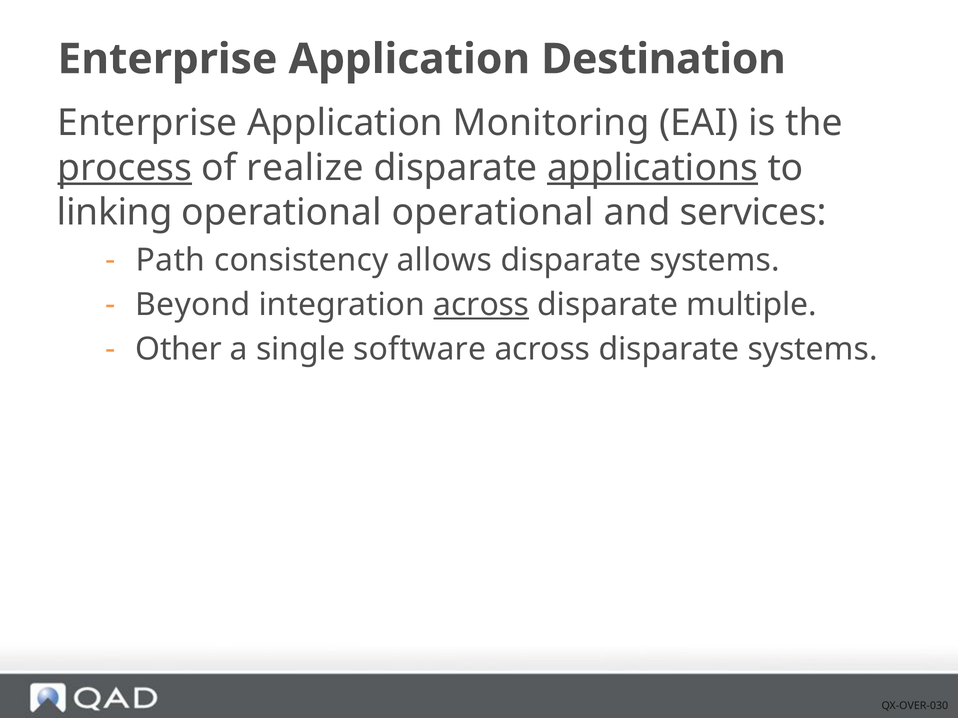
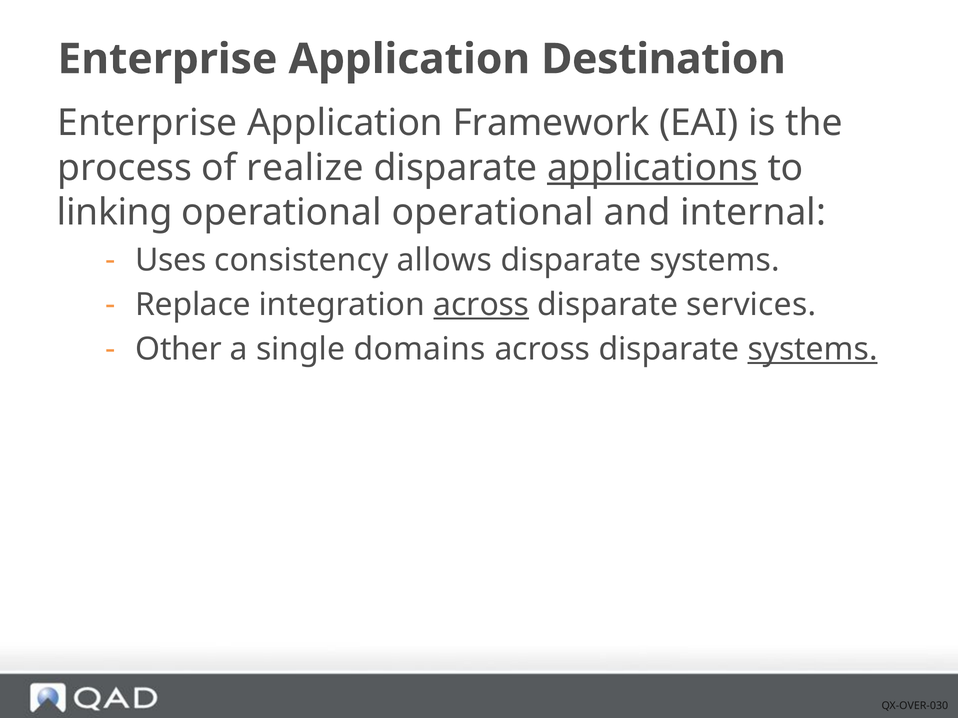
Monitoring: Monitoring -> Framework
process underline: present -> none
services: services -> internal
Path: Path -> Uses
Beyond: Beyond -> Replace
multiple: multiple -> services
software: software -> domains
systems at (813, 350) underline: none -> present
